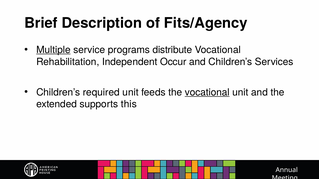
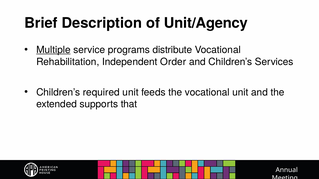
Fits/Agency: Fits/Agency -> Unit/Agency
Occur: Occur -> Order
vocational at (207, 92) underline: present -> none
this: this -> that
